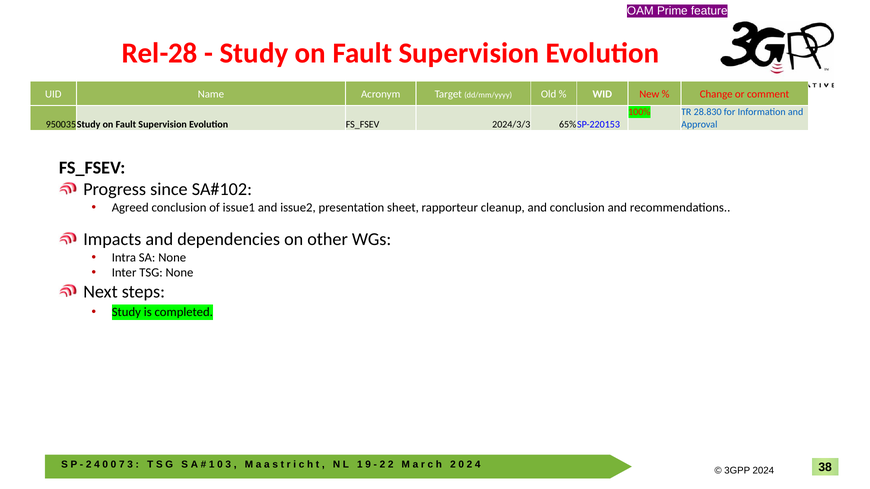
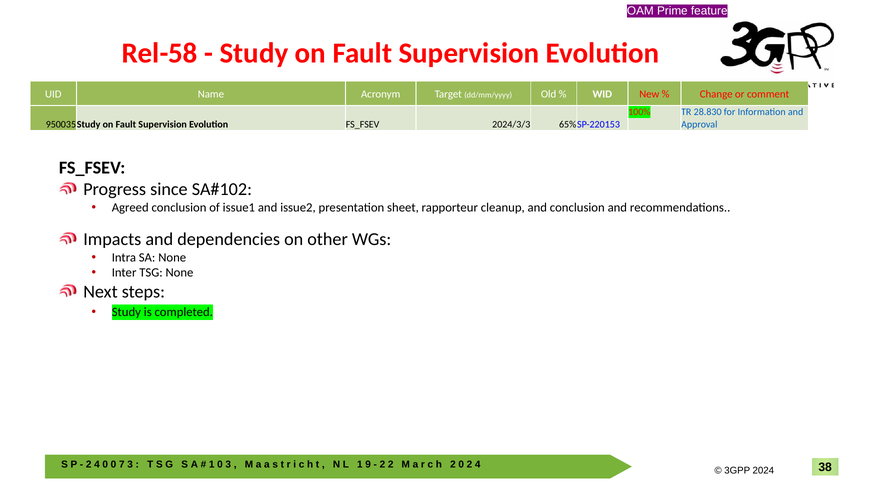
Rel-28: Rel-28 -> Rel-58
